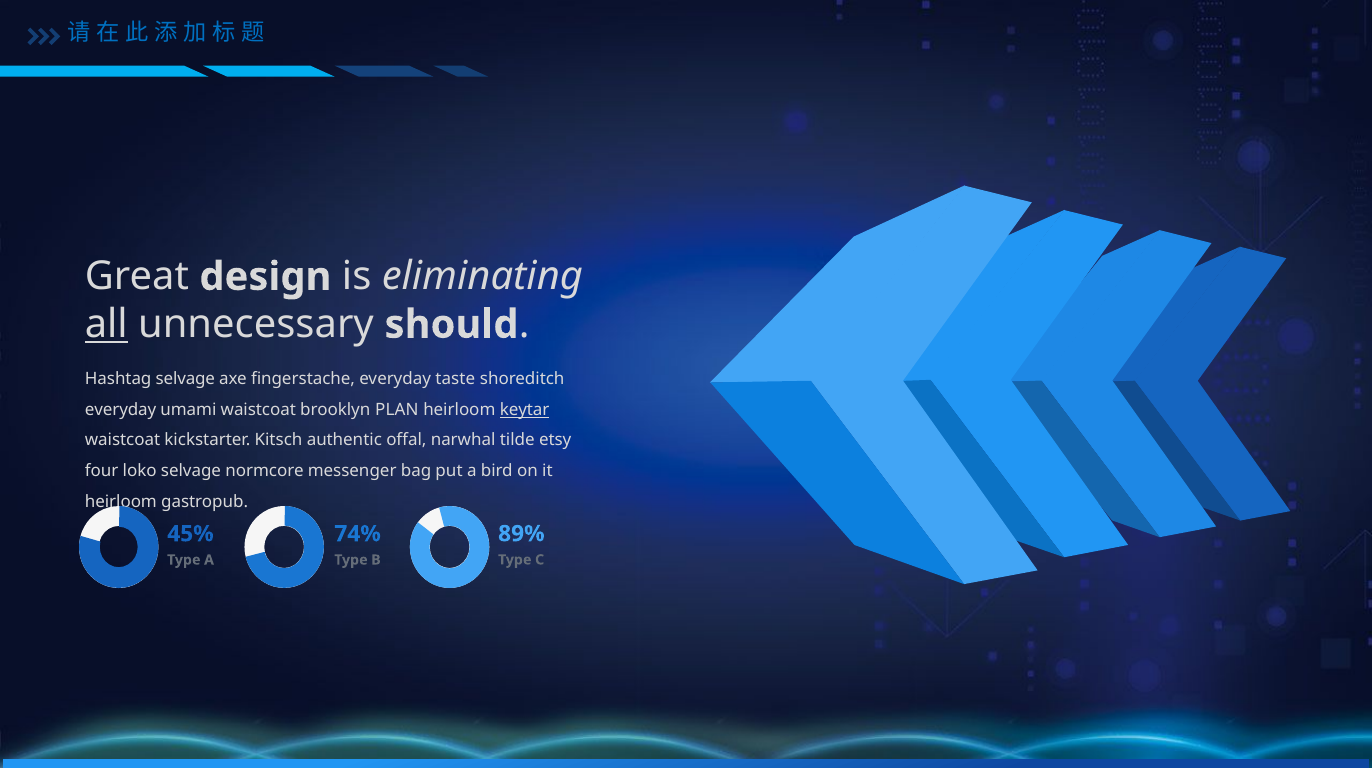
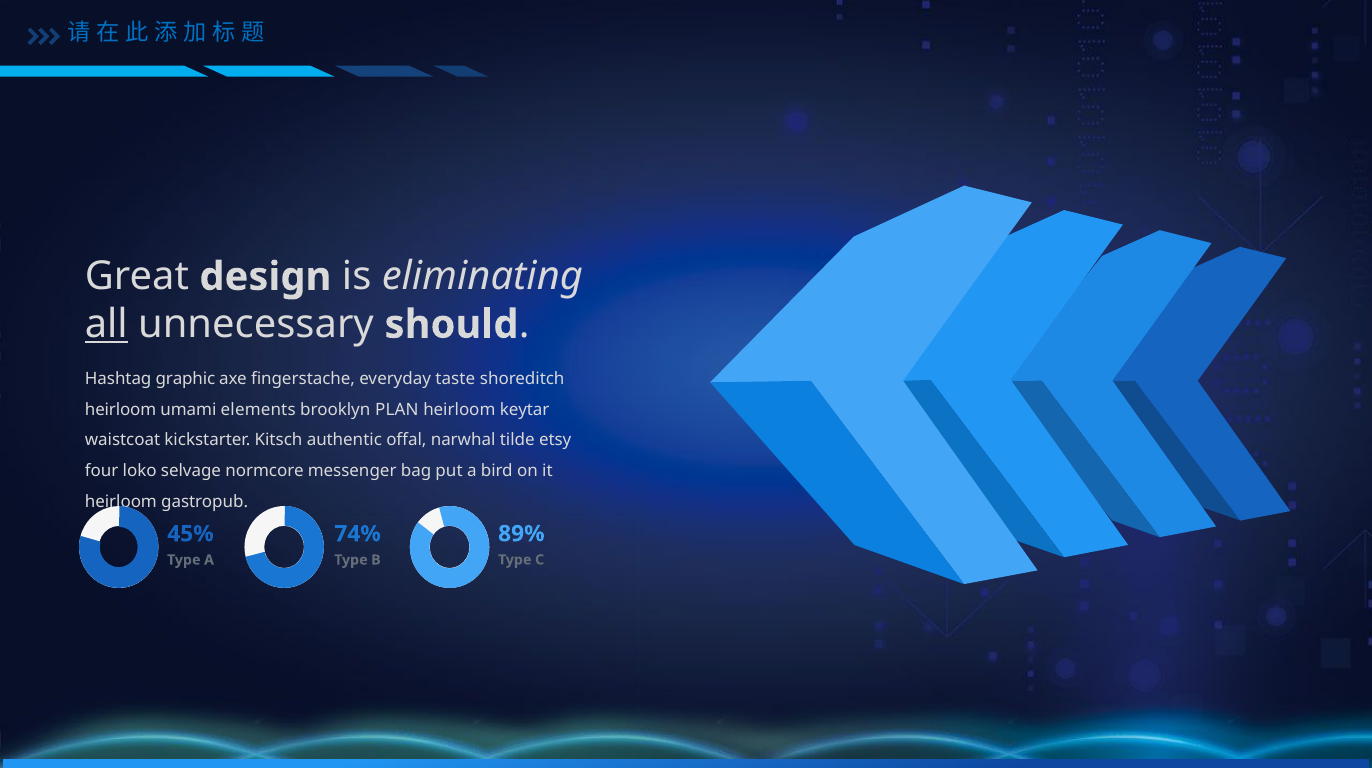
Hashtag selvage: selvage -> graphic
everyday at (121, 410): everyday -> heirloom
umami waistcoat: waistcoat -> elements
keytar underline: present -> none
